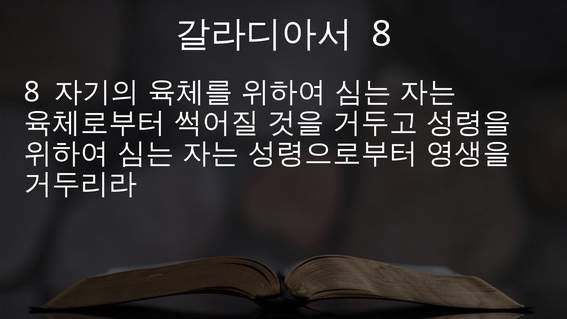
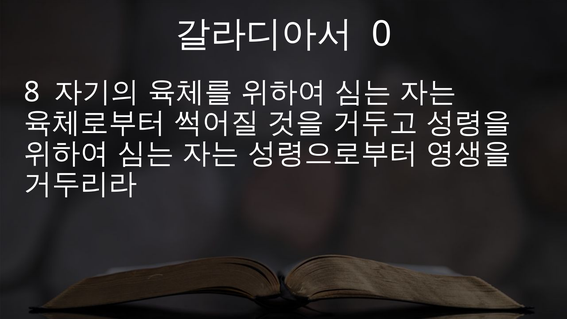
8 at (382, 34): 8 -> 0
